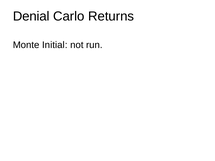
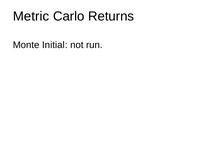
Denial: Denial -> Metric
